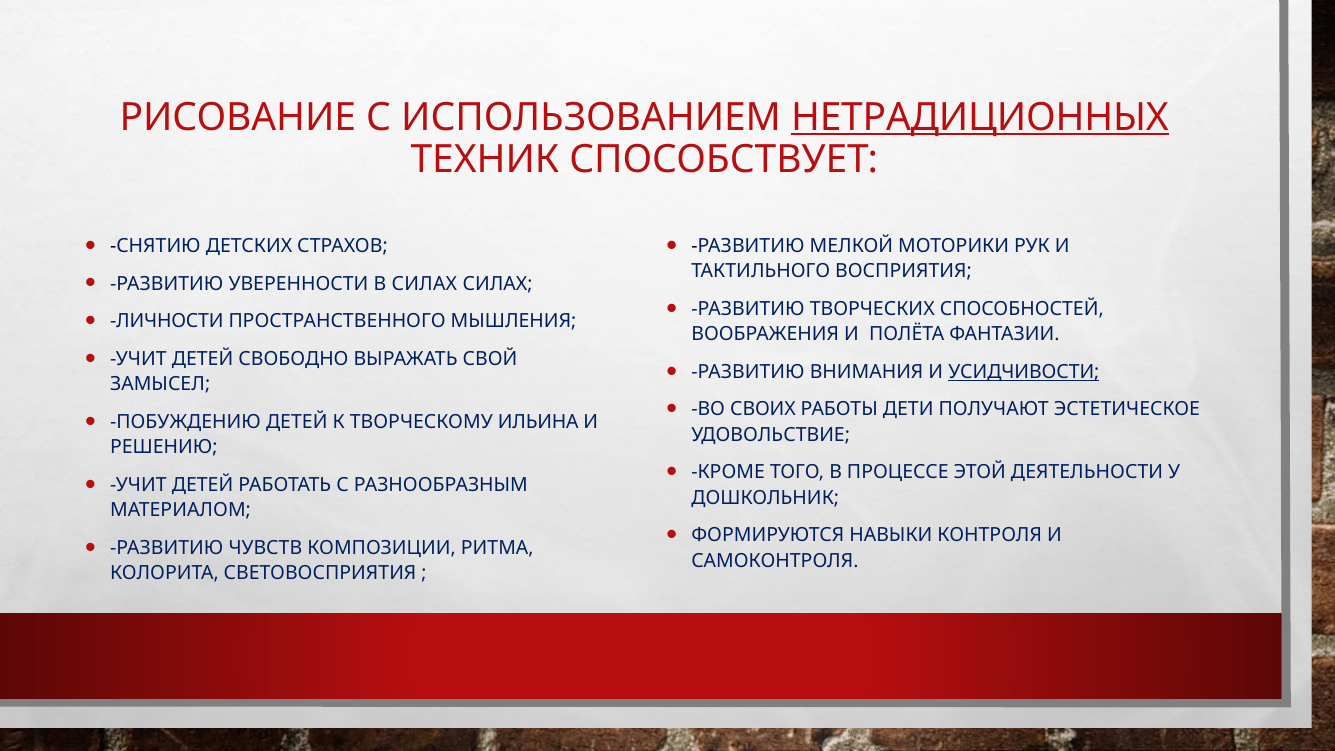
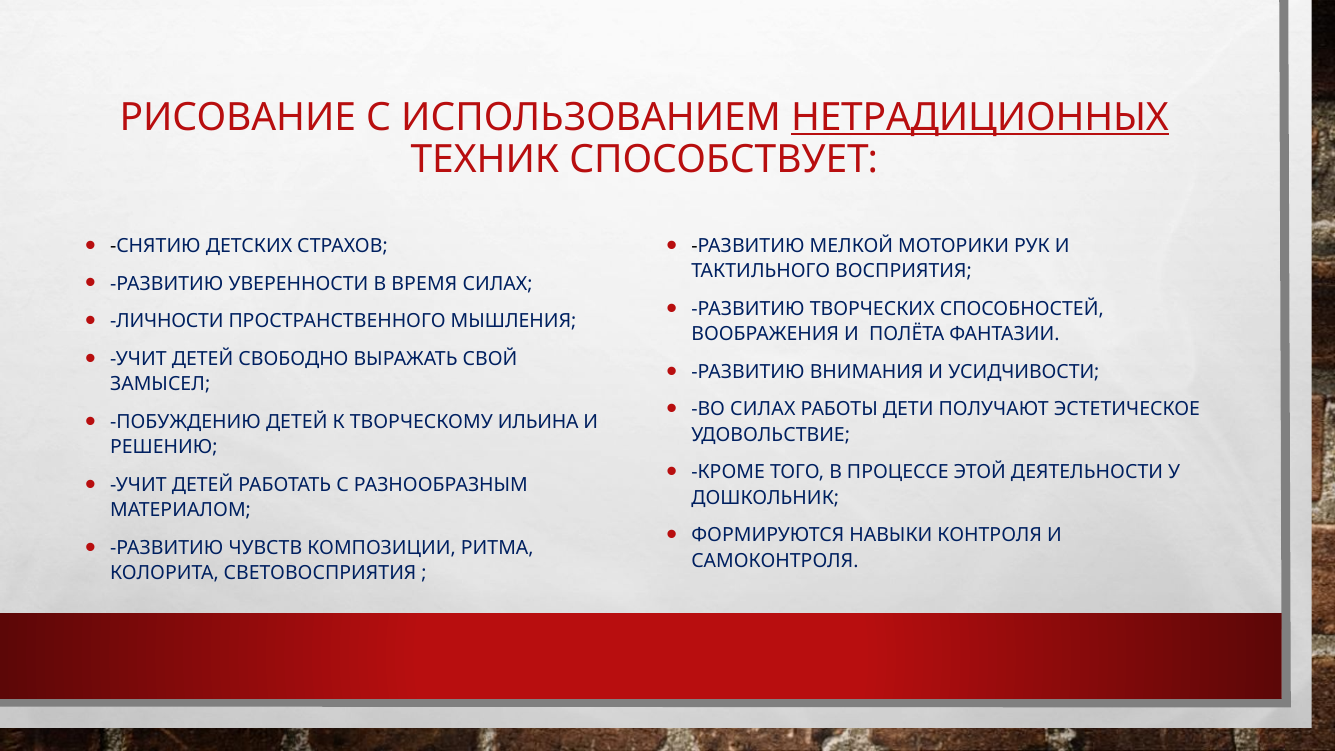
В СИЛАХ: СИЛАХ -> ВРЕМЯ
УСИДЧИВОСТИ underline: present -> none
ВО СВОИХ: СВОИХ -> СИЛАХ
